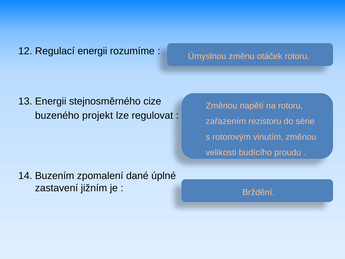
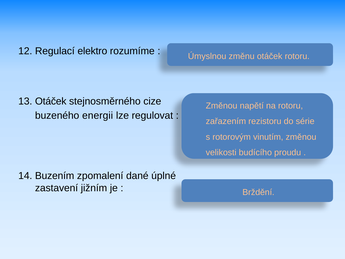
Regulací energii: energii -> elektro
13 Energii: Energii -> Otáček
projekt: projekt -> energii
